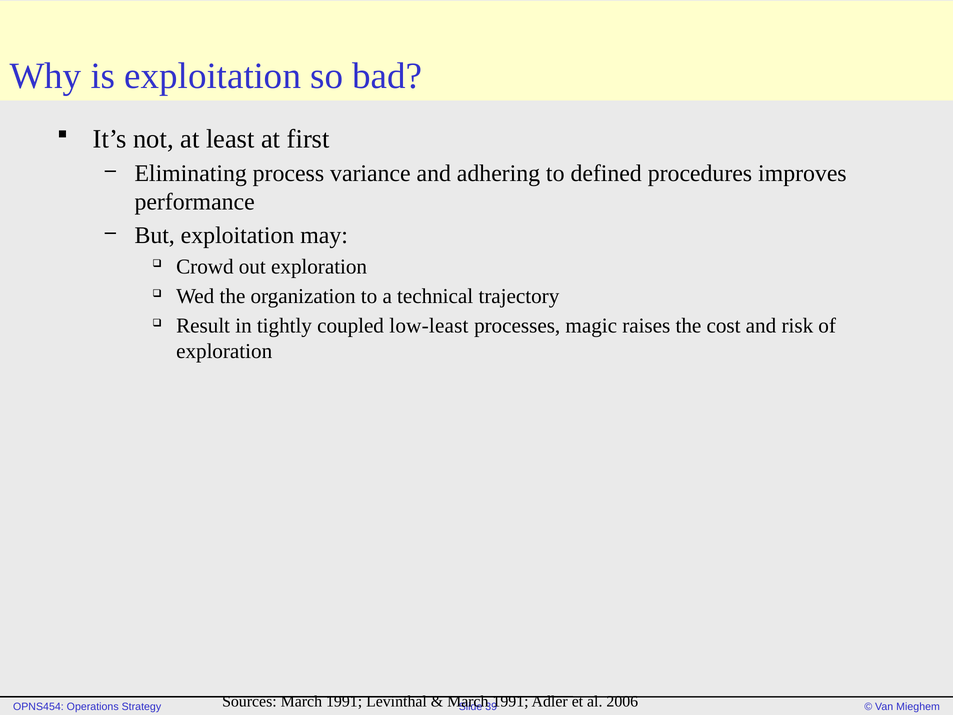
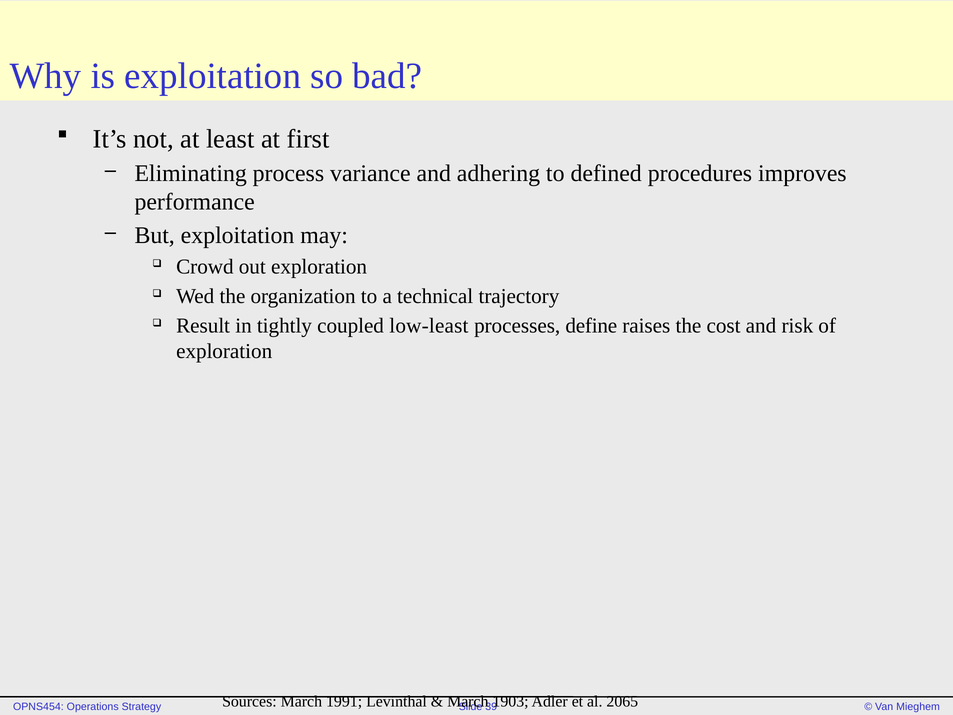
magic: magic -> define
1991 at (511, 701): 1991 -> 1903
2006: 2006 -> 2065
